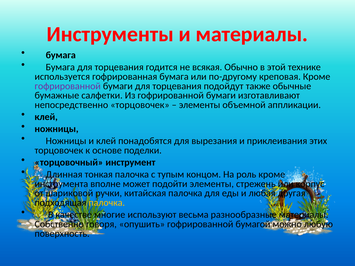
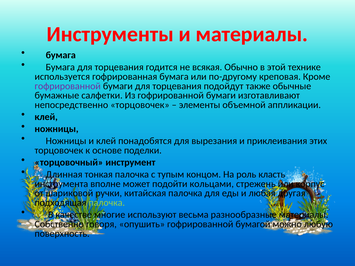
роль кроме: кроме -> класть
подойти элементы: элементы -> кольцами
палочка at (107, 203) colour: yellow -> light green
